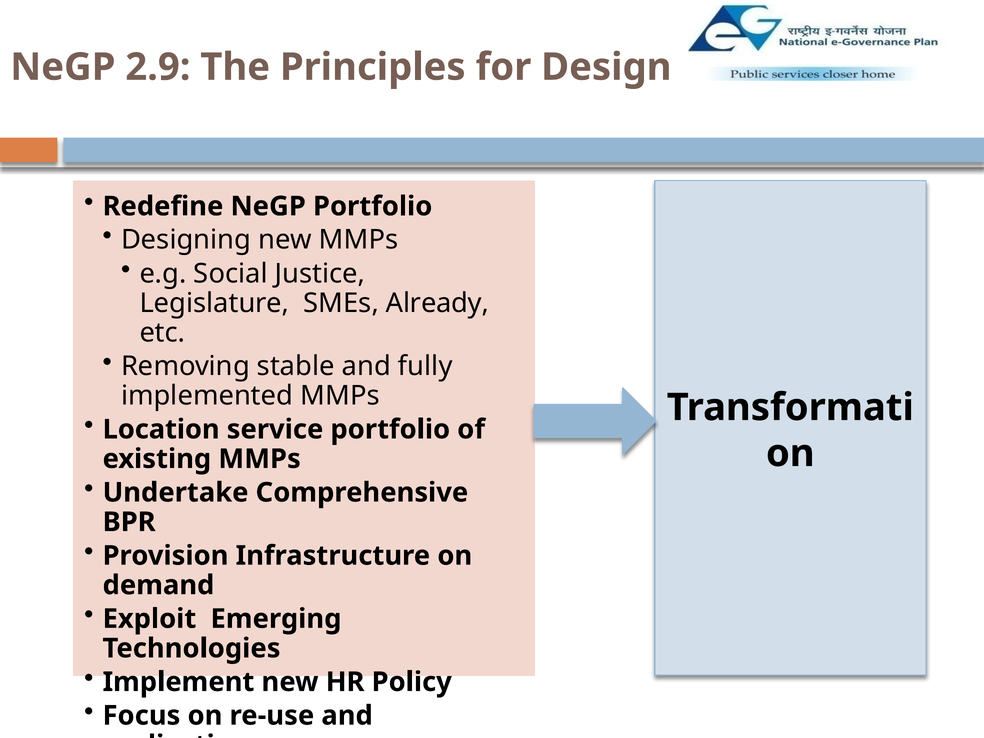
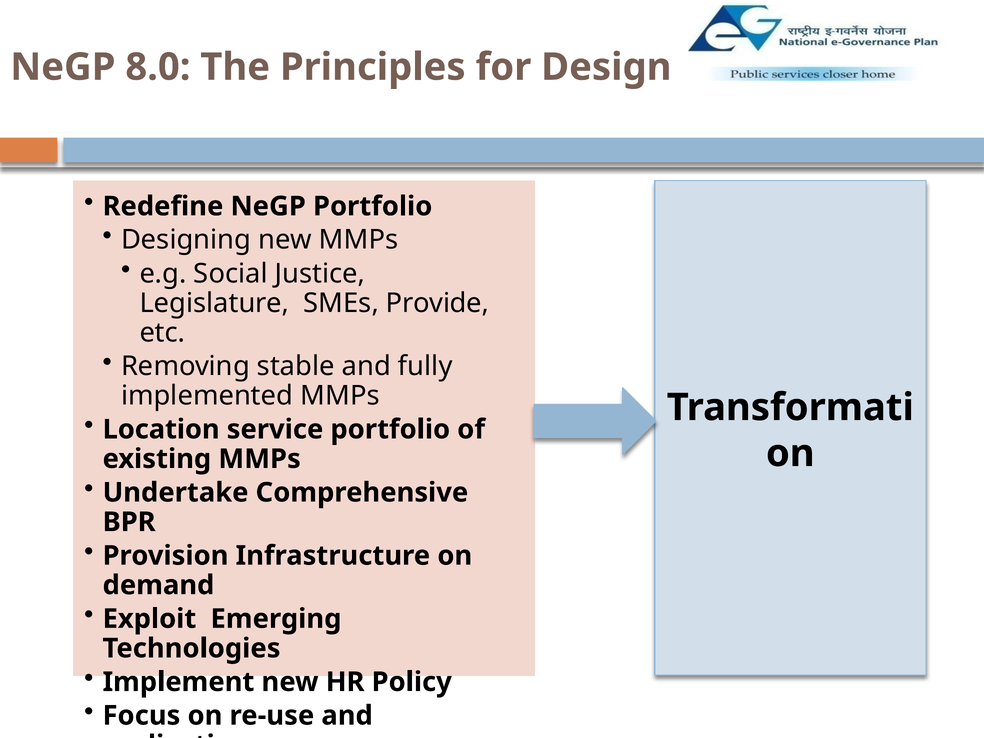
2.9: 2.9 -> 8.0
Already: Already -> Provide
